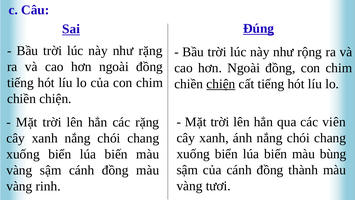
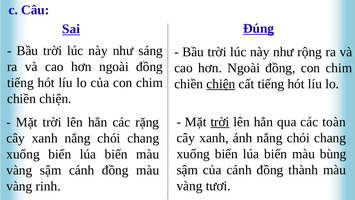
như rặng: rặng -> sáng
trời at (220, 122) underline: none -> present
viên: viên -> toàn
